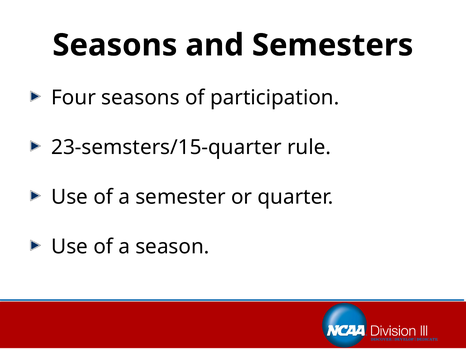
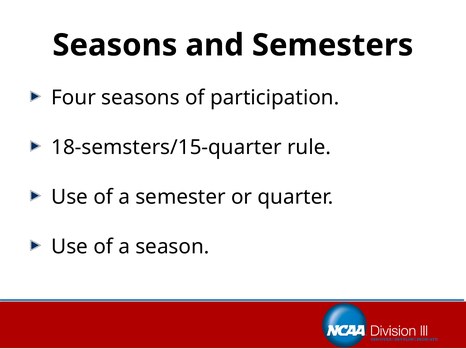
23-semsters/15-quarter: 23-semsters/15-quarter -> 18-semsters/15-quarter
